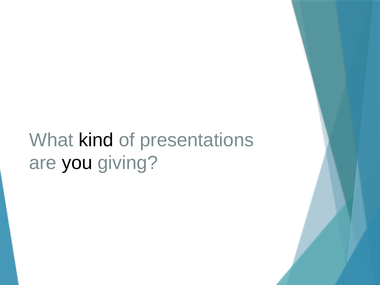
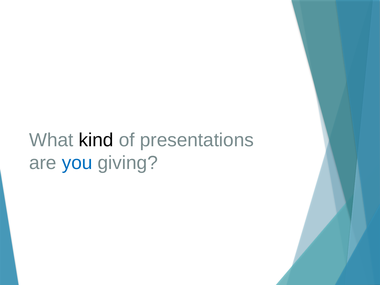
you colour: black -> blue
